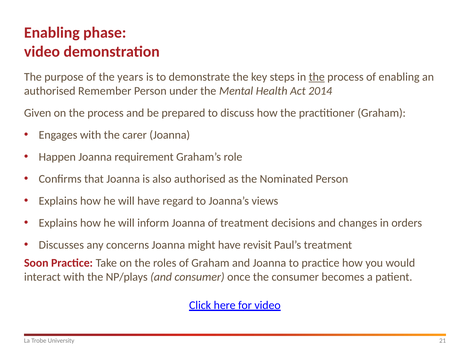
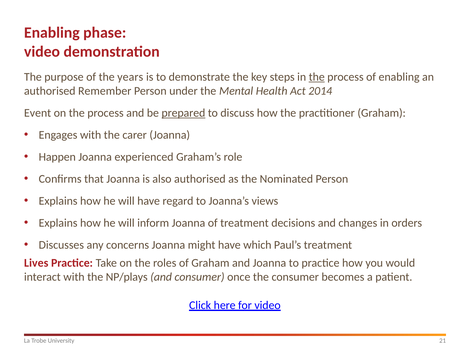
Given: Given -> Event
prepared underline: none -> present
requirement: requirement -> experienced
revisit: revisit -> which
Soon: Soon -> Lives
